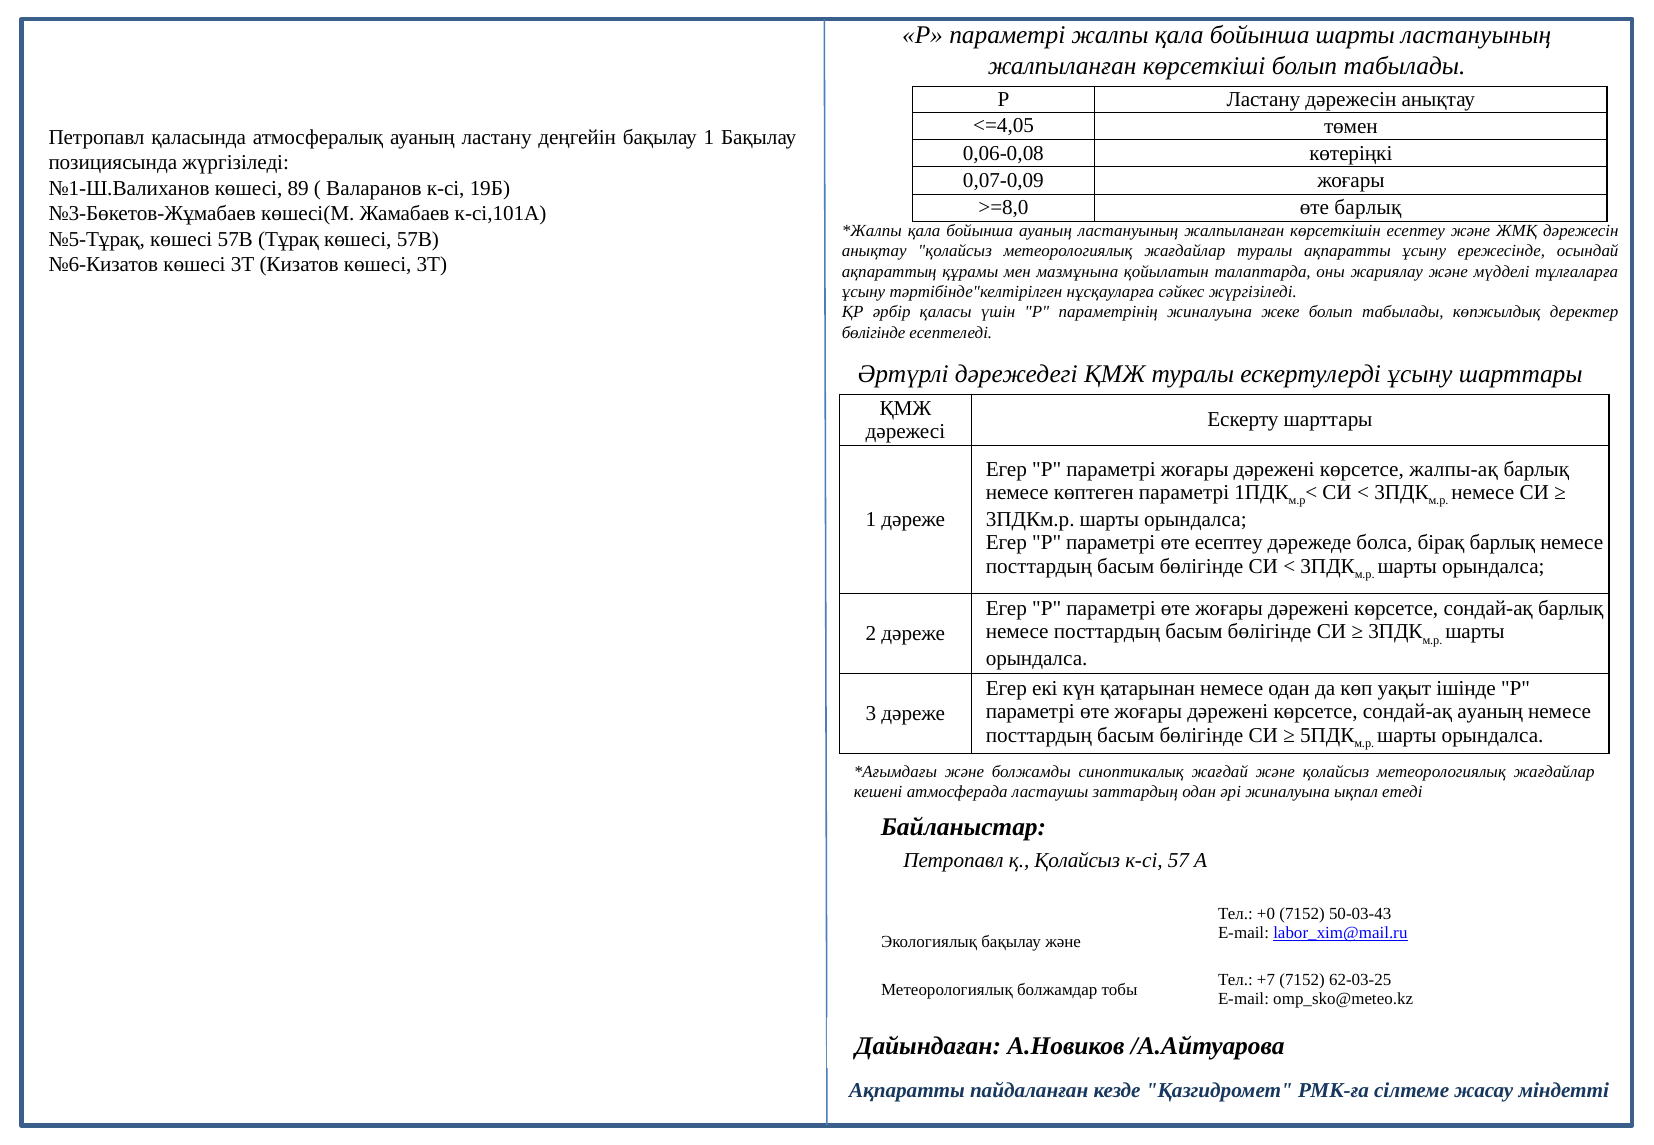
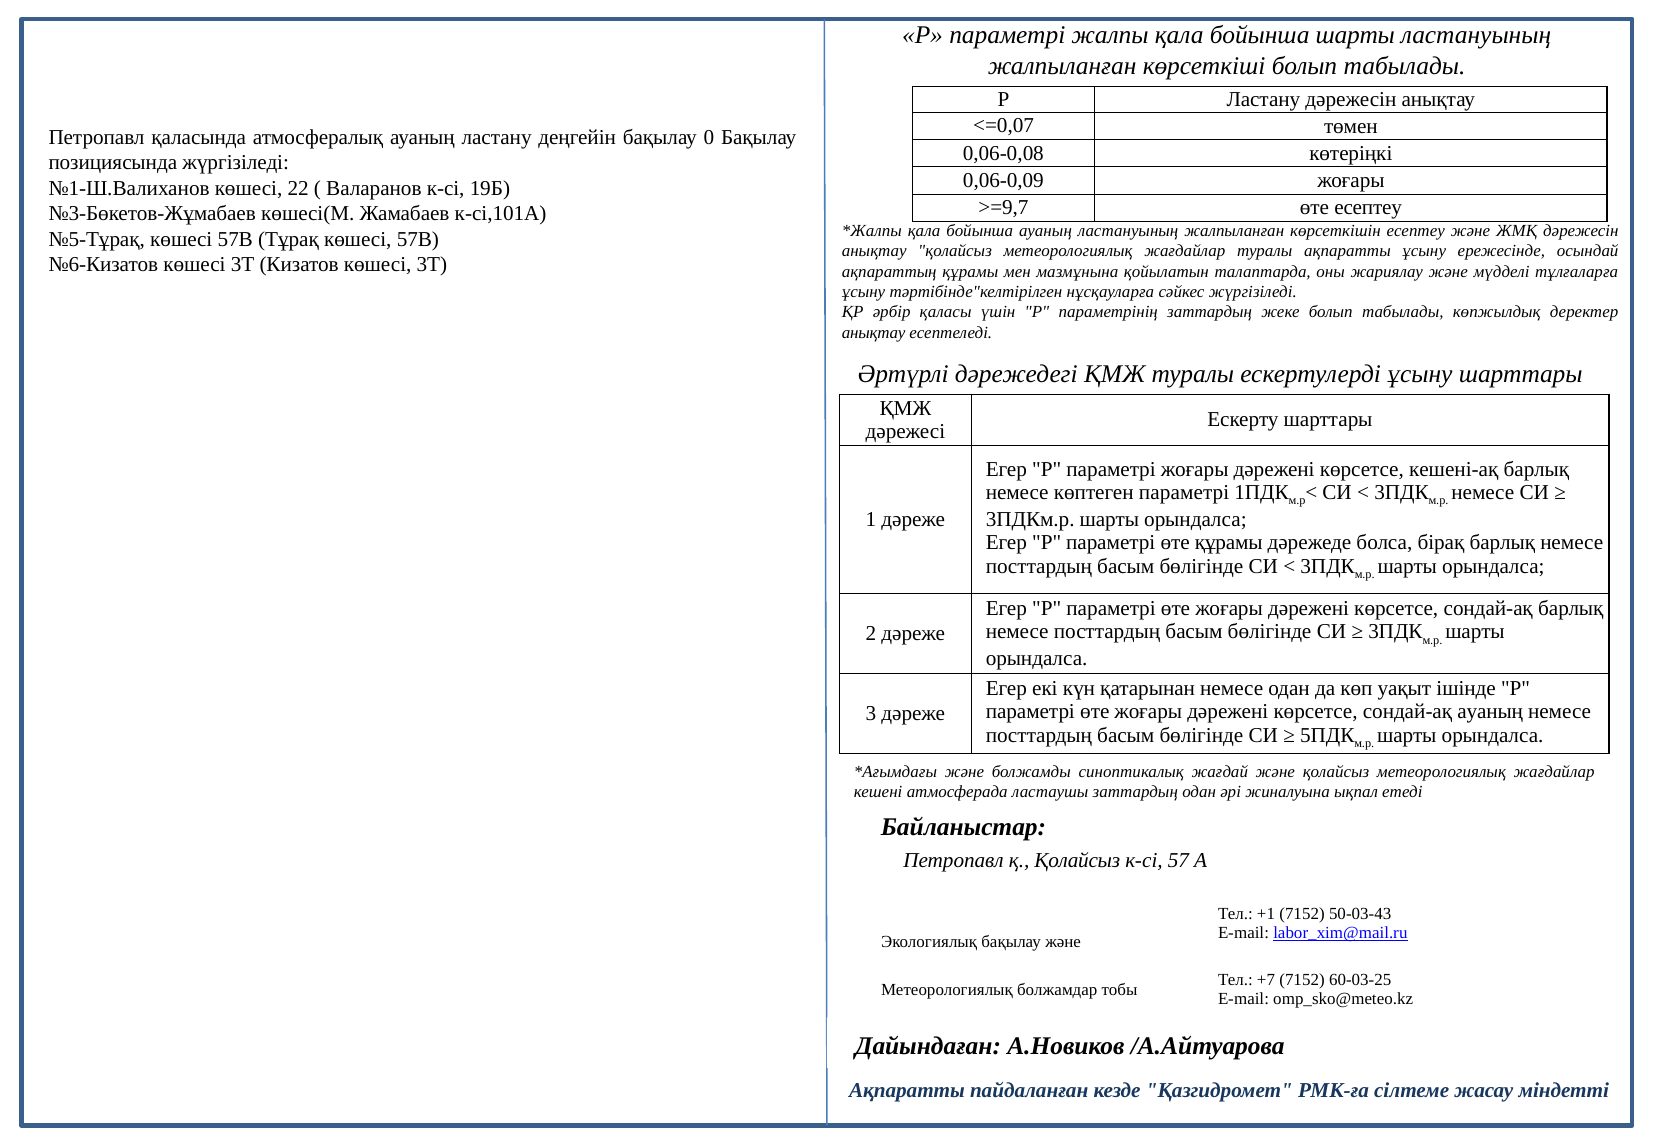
<=4,05: <=4,05 -> <=0,07
бақылау 1: 1 -> 0
0,07-0,09: 0,07-0,09 -> 0,06-0,09
89: 89 -> 22
>=8,0: >=8,0 -> >=9,7
өте барлық: барлық -> есептеу
параметрінің жиналуына: жиналуына -> заттардың
бөлігінде at (874, 333): бөлігінде -> анықтау
жалпы-ақ: жалпы-ақ -> кешені-ақ
өте есептеу: есептеу -> құрамы
+0: +0 -> +1
62-03-25: 62-03-25 -> 60-03-25
